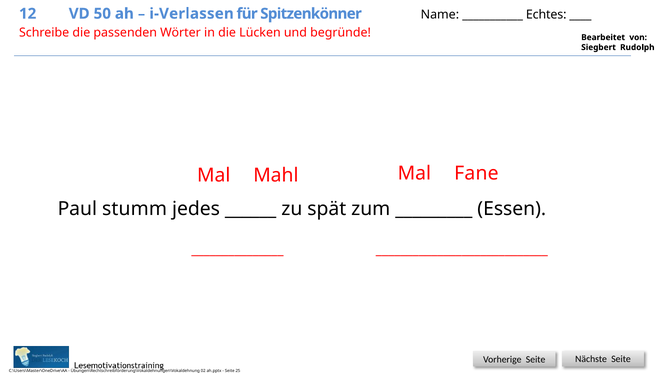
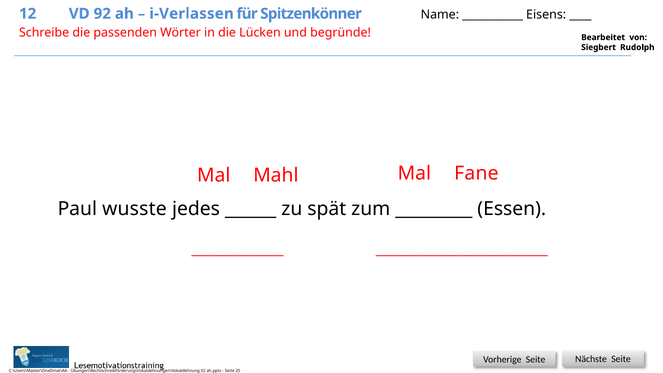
50: 50 -> 92
Echtes: Echtes -> Eisens
stumm: stumm -> wusste
